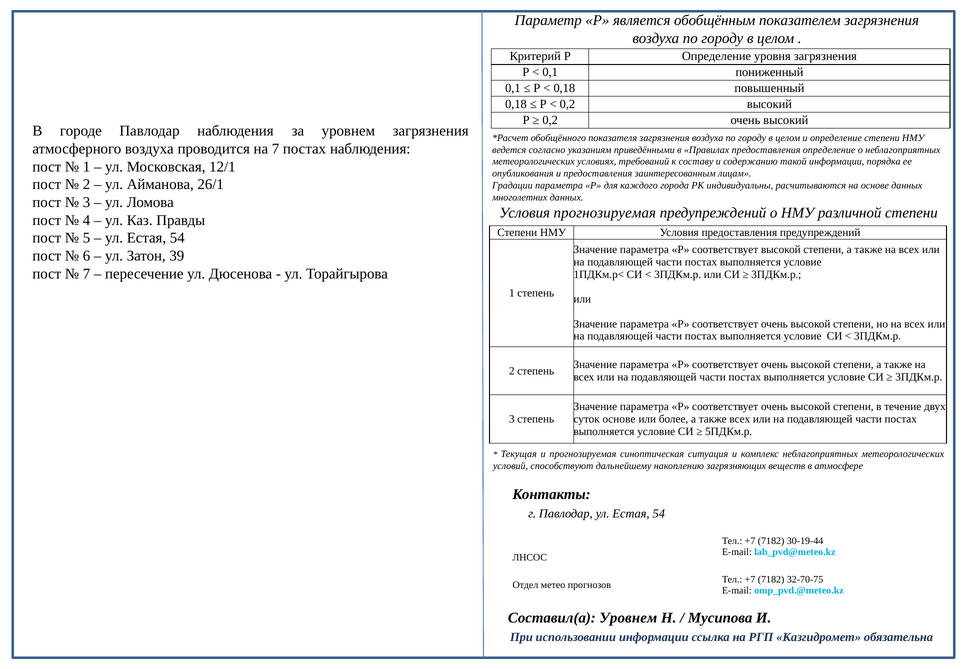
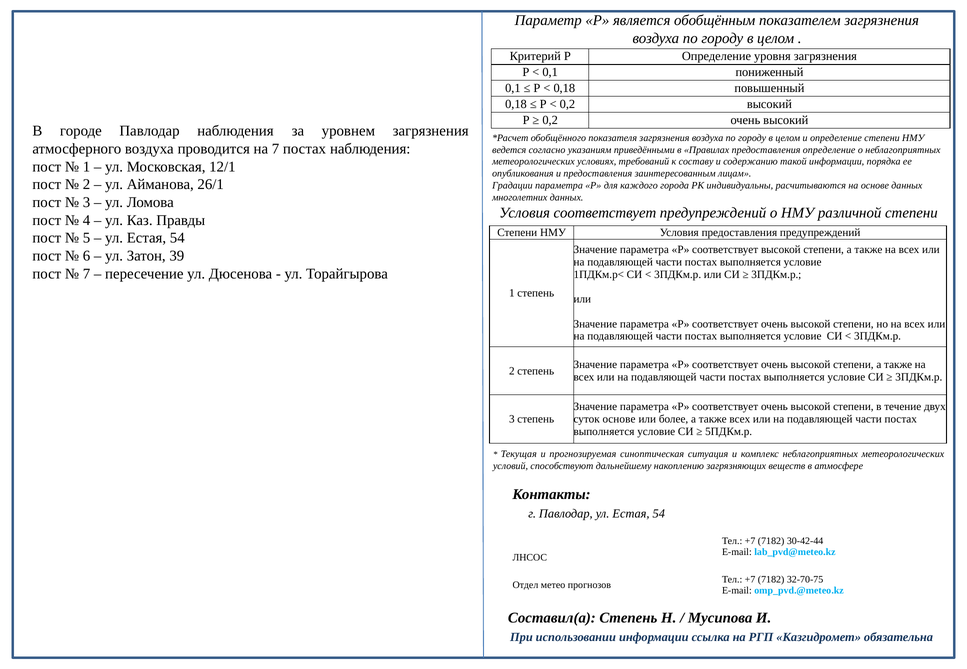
Условия прогнозируемая: прогнозируемая -> соответствует
30-19-44: 30-19-44 -> 30-42-44
Составил(а Уровнем: Уровнем -> Степень
